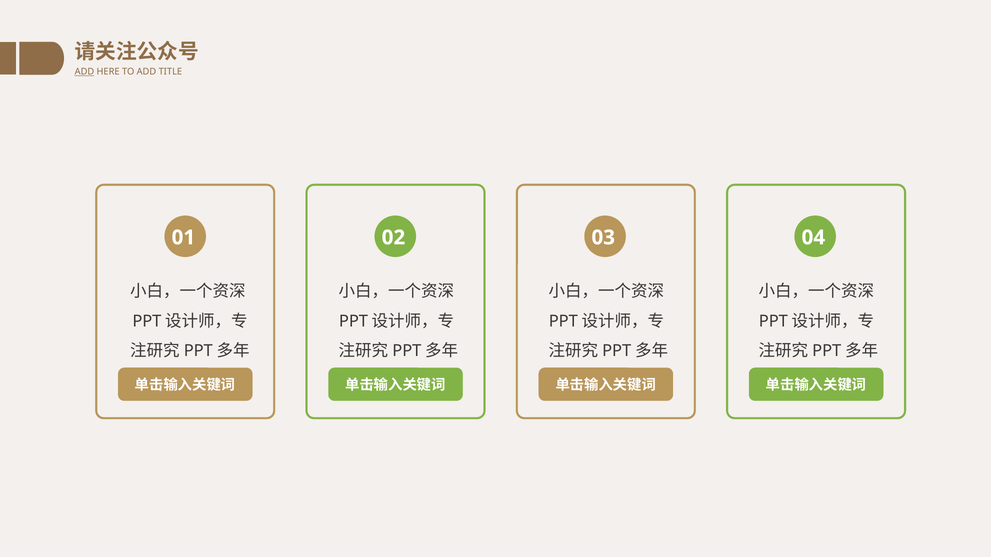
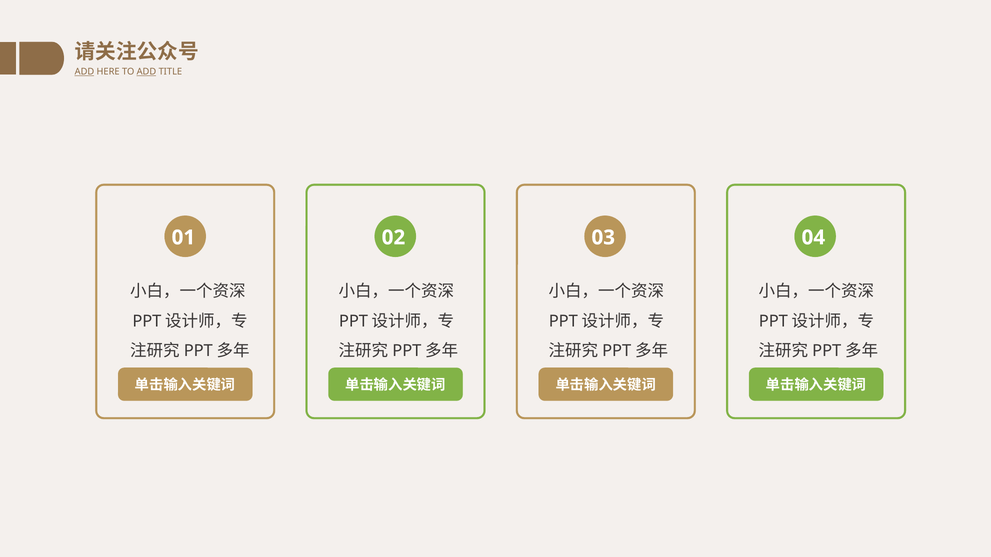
ADD at (146, 72) underline: none -> present
